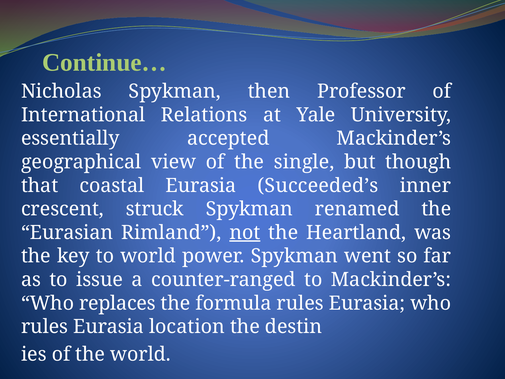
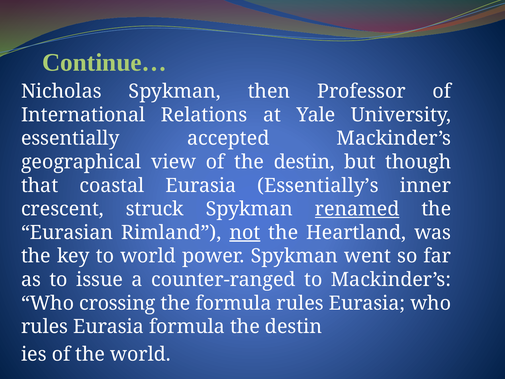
of the single: single -> destin
Succeeded’s: Succeeded’s -> Essentially’s
renamed underline: none -> present
replaces: replaces -> crossing
Eurasia location: location -> formula
